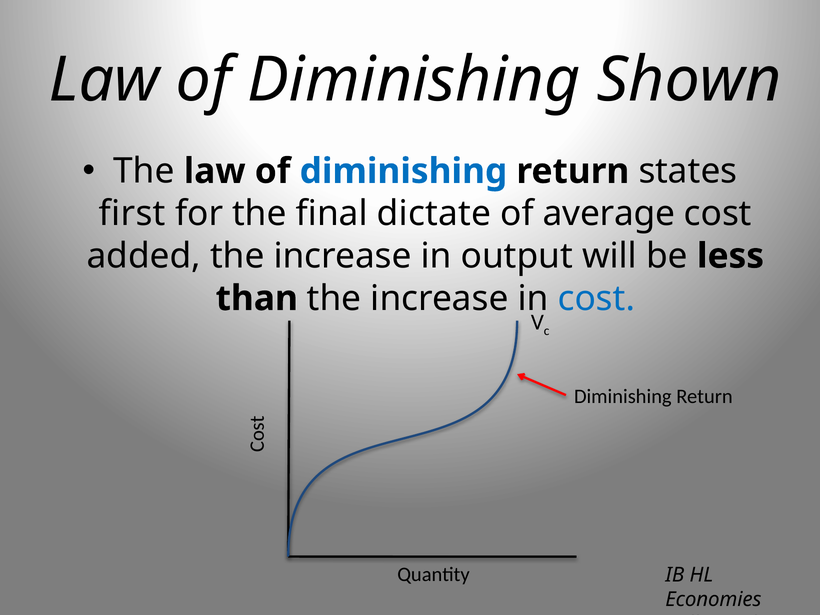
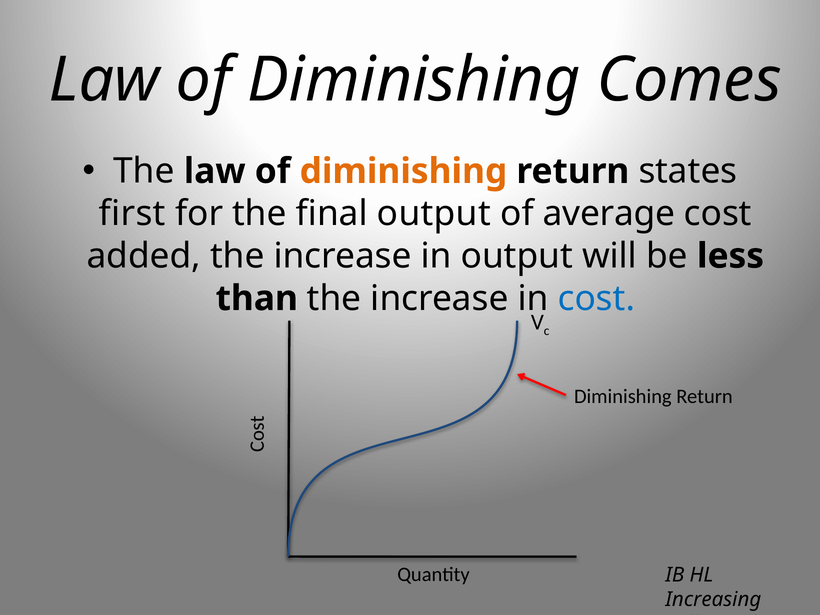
Shown: Shown -> Comes
diminishing at (403, 171) colour: blue -> orange
final dictate: dictate -> output
Economies: Economies -> Increasing
